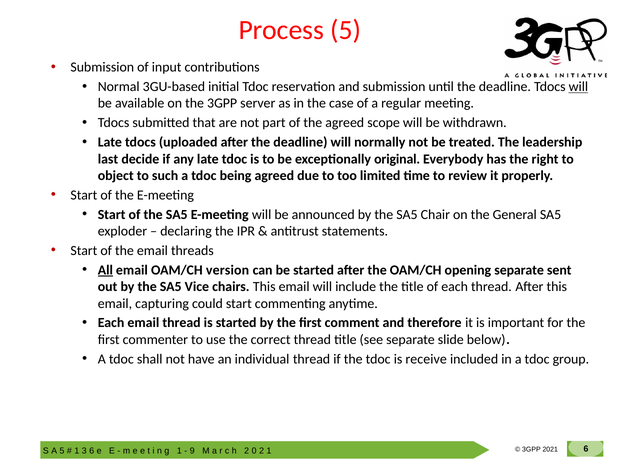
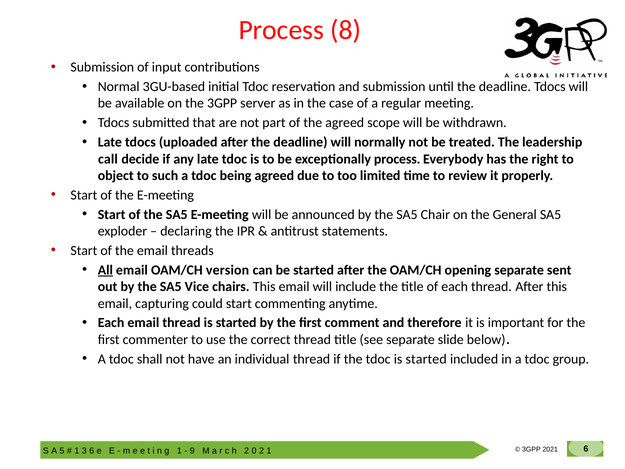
Process 5: 5 -> 8
will at (578, 87) underline: present -> none
last: last -> call
exceptionally original: original -> process
tdoc is receive: receive -> started
